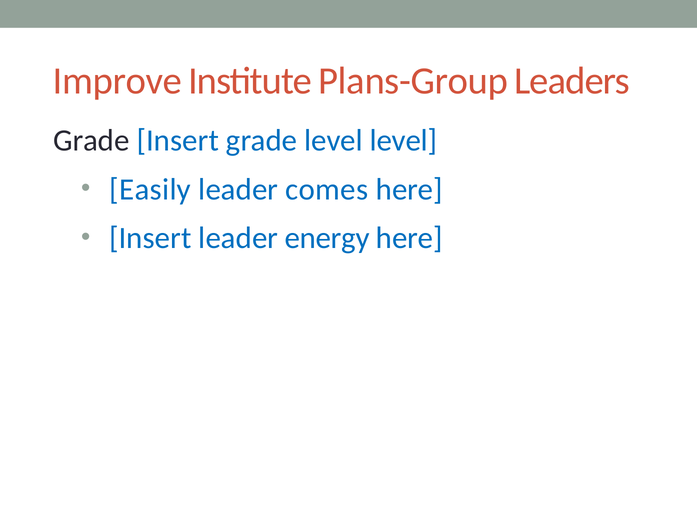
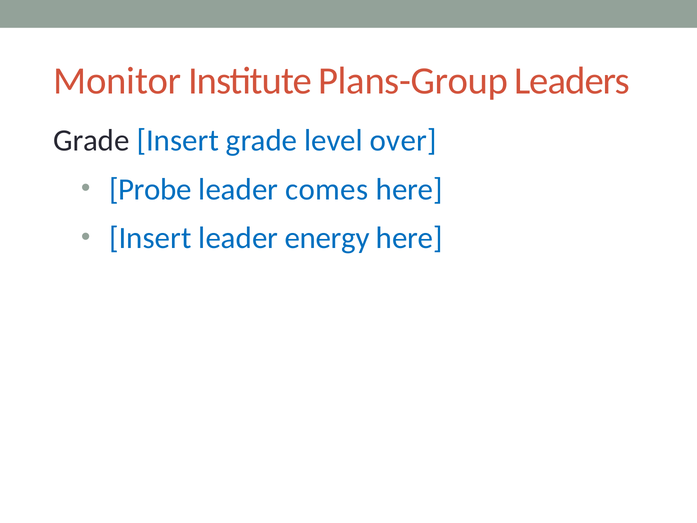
Improve: Improve -> Monitor
level level: level -> over
Easily: Easily -> Probe
